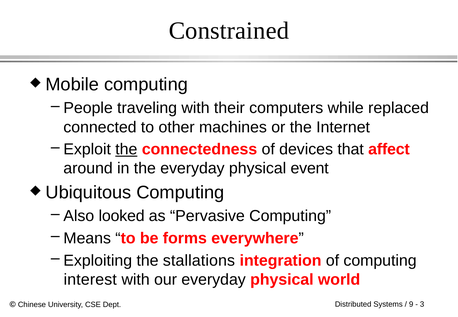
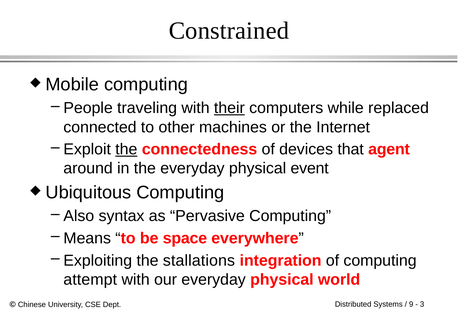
their underline: none -> present
affect: affect -> agent
looked: looked -> syntax
forms: forms -> space
interest: interest -> attempt
